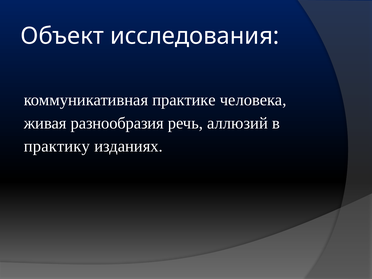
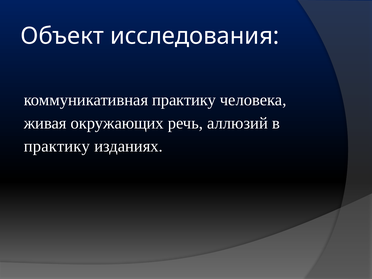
коммуникативная практике: практике -> практику
разнообразия: разнообразия -> окружающих
